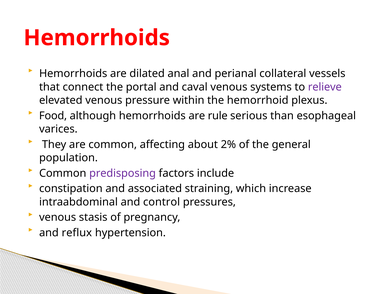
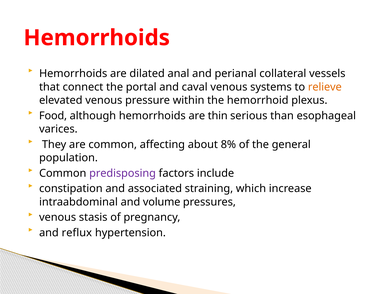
relieve colour: purple -> orange
rule: rule -> thin
2%: 2% -> 8%
control: control -> volume
